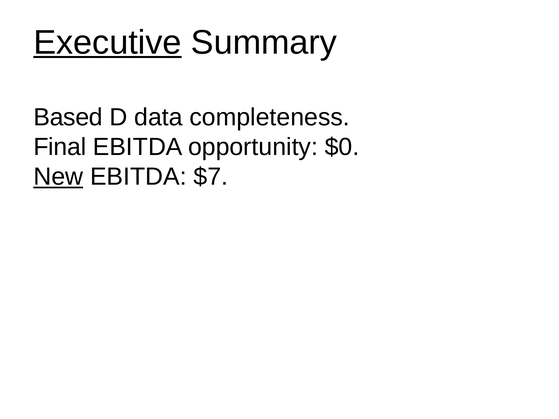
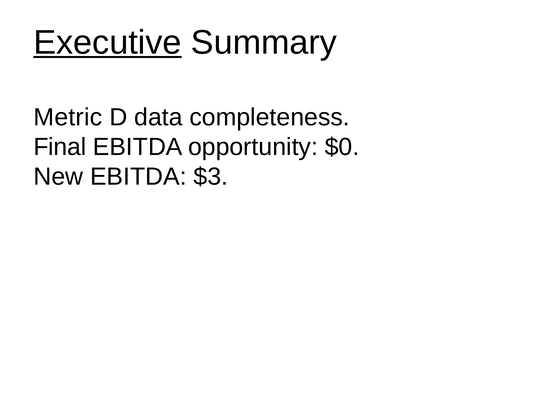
Based: Based -> Metric
New underline: present -> none
$7: $7 -> $3
